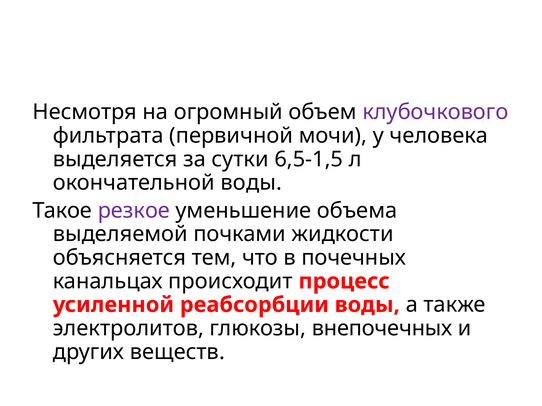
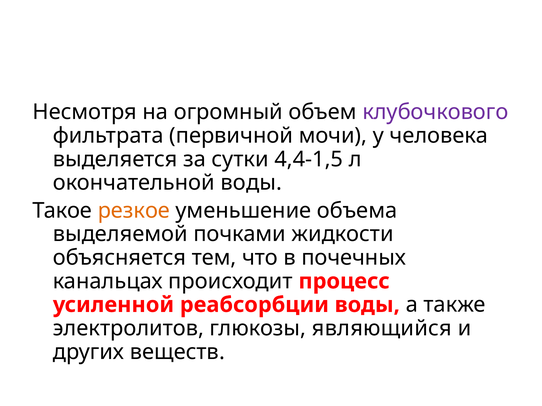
6,5-1,5: 6,5-1,5 -> 4,4-1,5
резкое colour: purple -> orange
внепочечных: внепочечных -> являющийся
